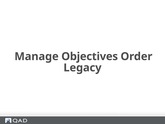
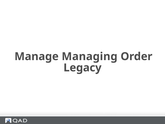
Objectives: Objectives -> Managing
